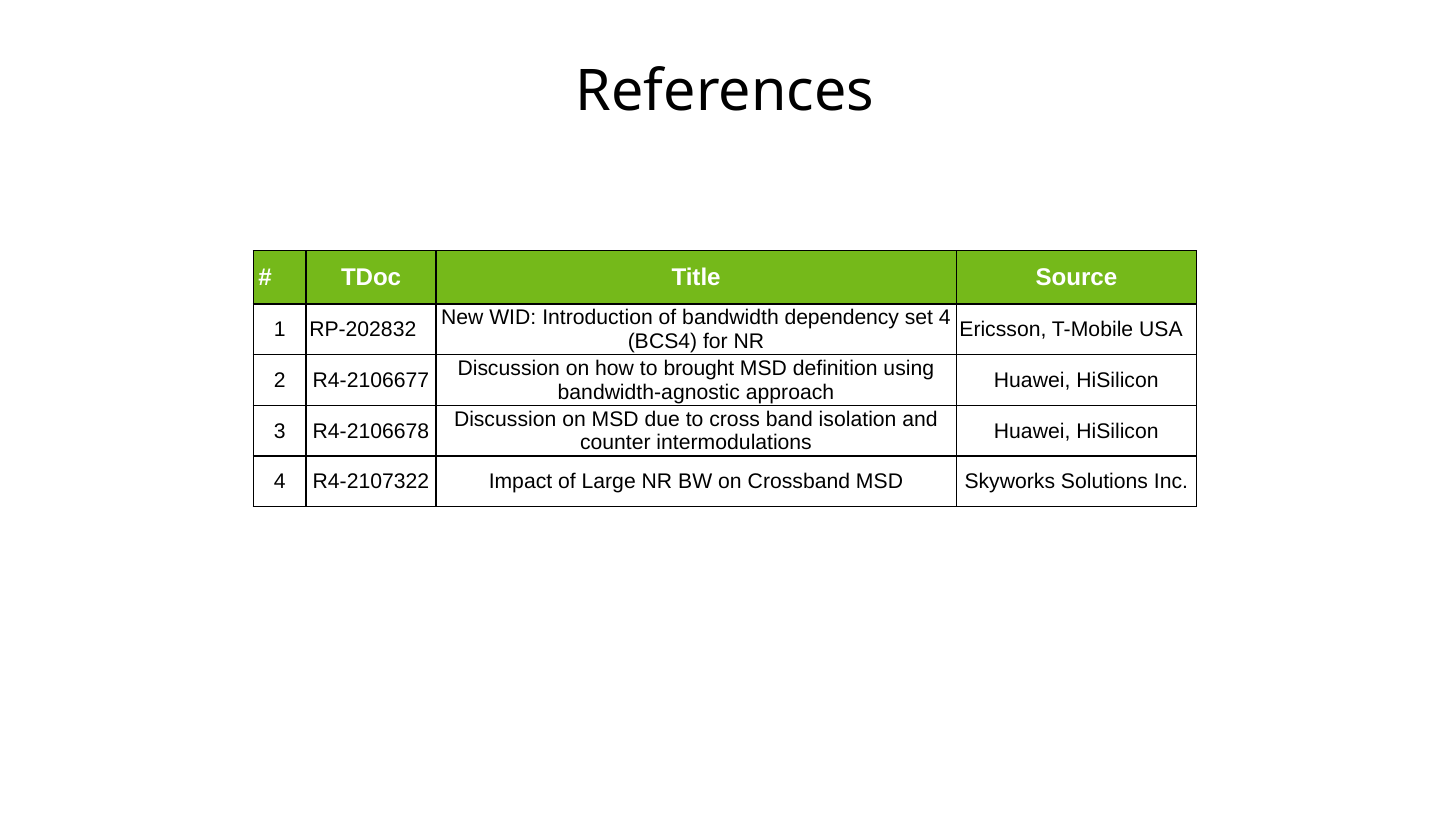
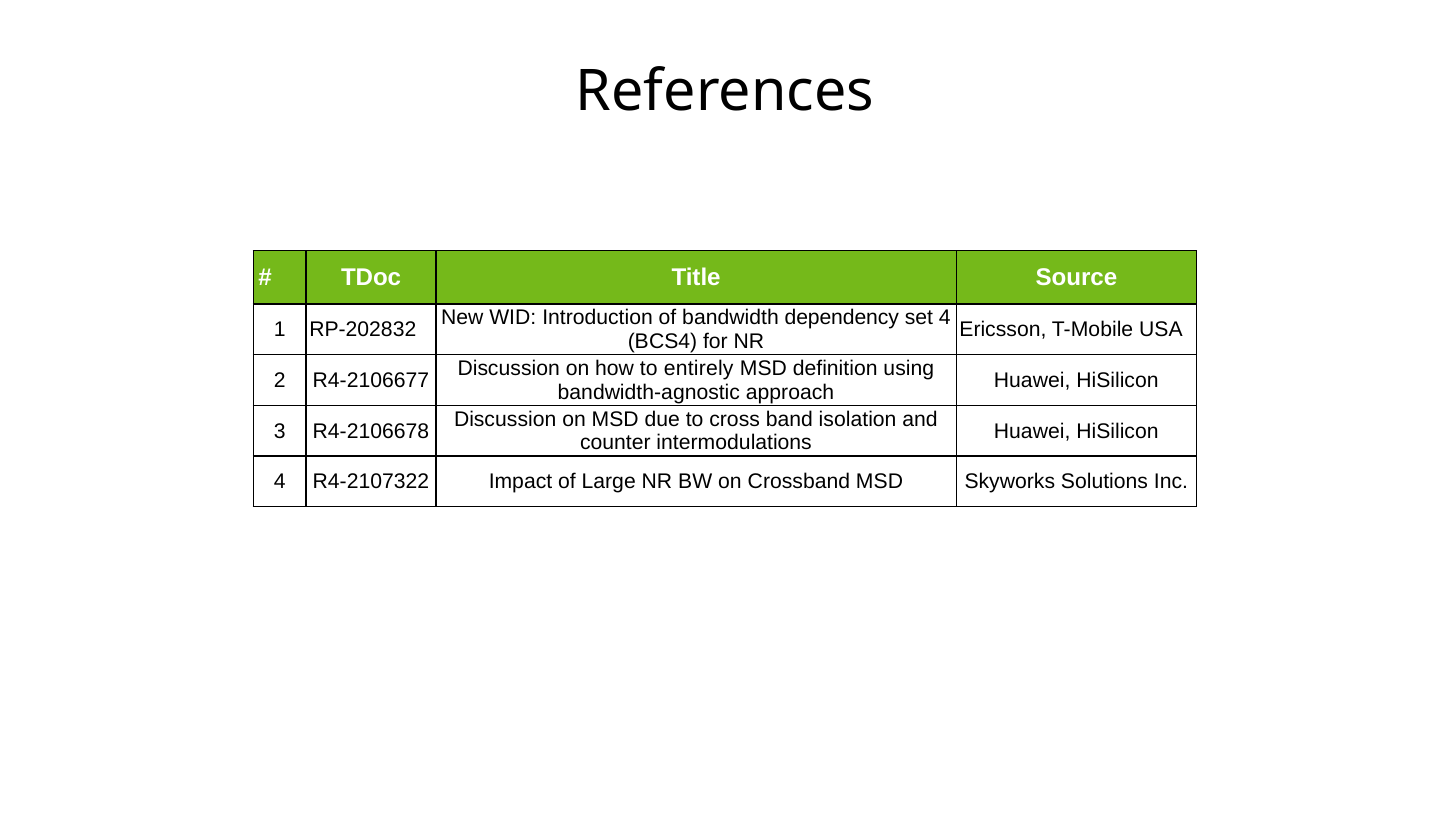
brought: brought -> entirely
